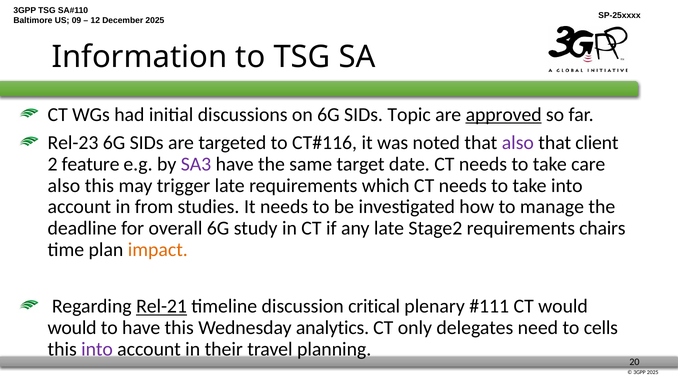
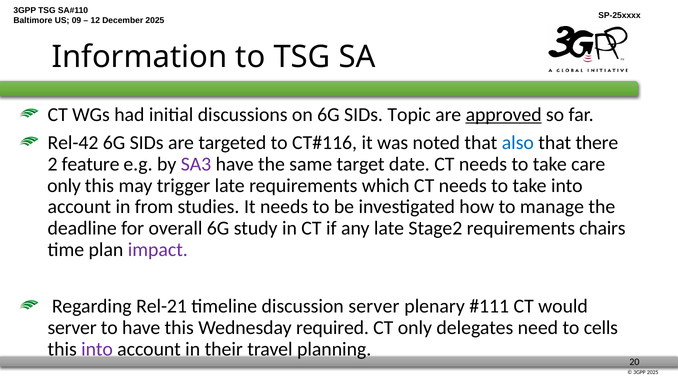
Rel-23: Rel-23 -> Rel-42
also at (518, 143) colour: purple -> blue
client: client -> there
also at (64, 186): also -> only
impact colour: orange -> purple
Rel-21 underline: present -> none
discussion critical: critical -> server
would at (72, 328): would -> server
analytics: analytics -> required
